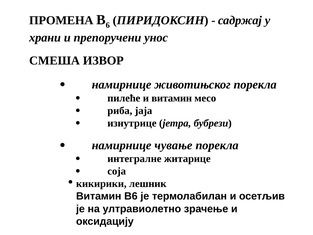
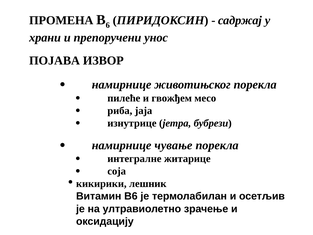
СМЕША: СМЕША -> ПОЈАВА
и витамин: витамин -> гвожђем
